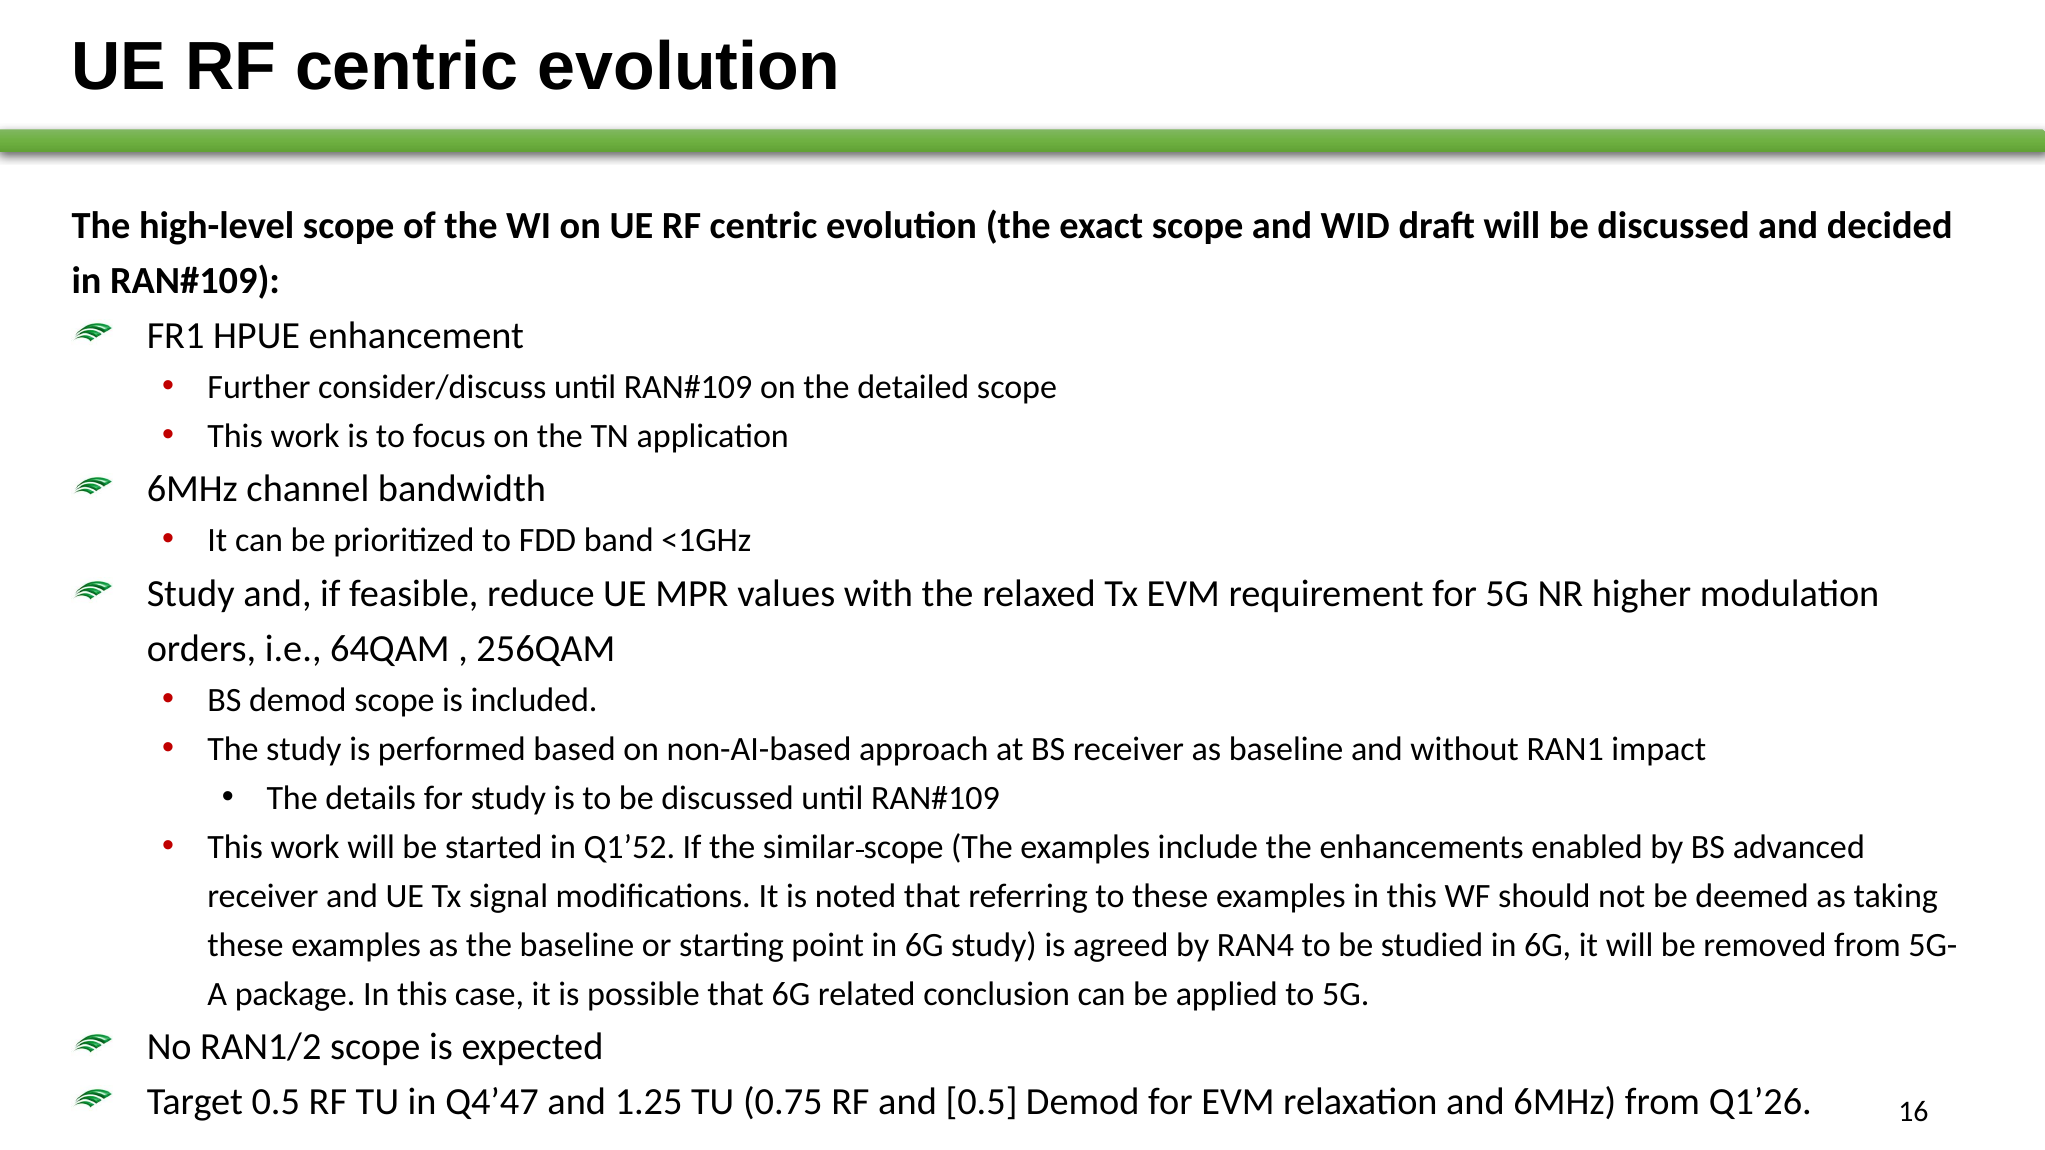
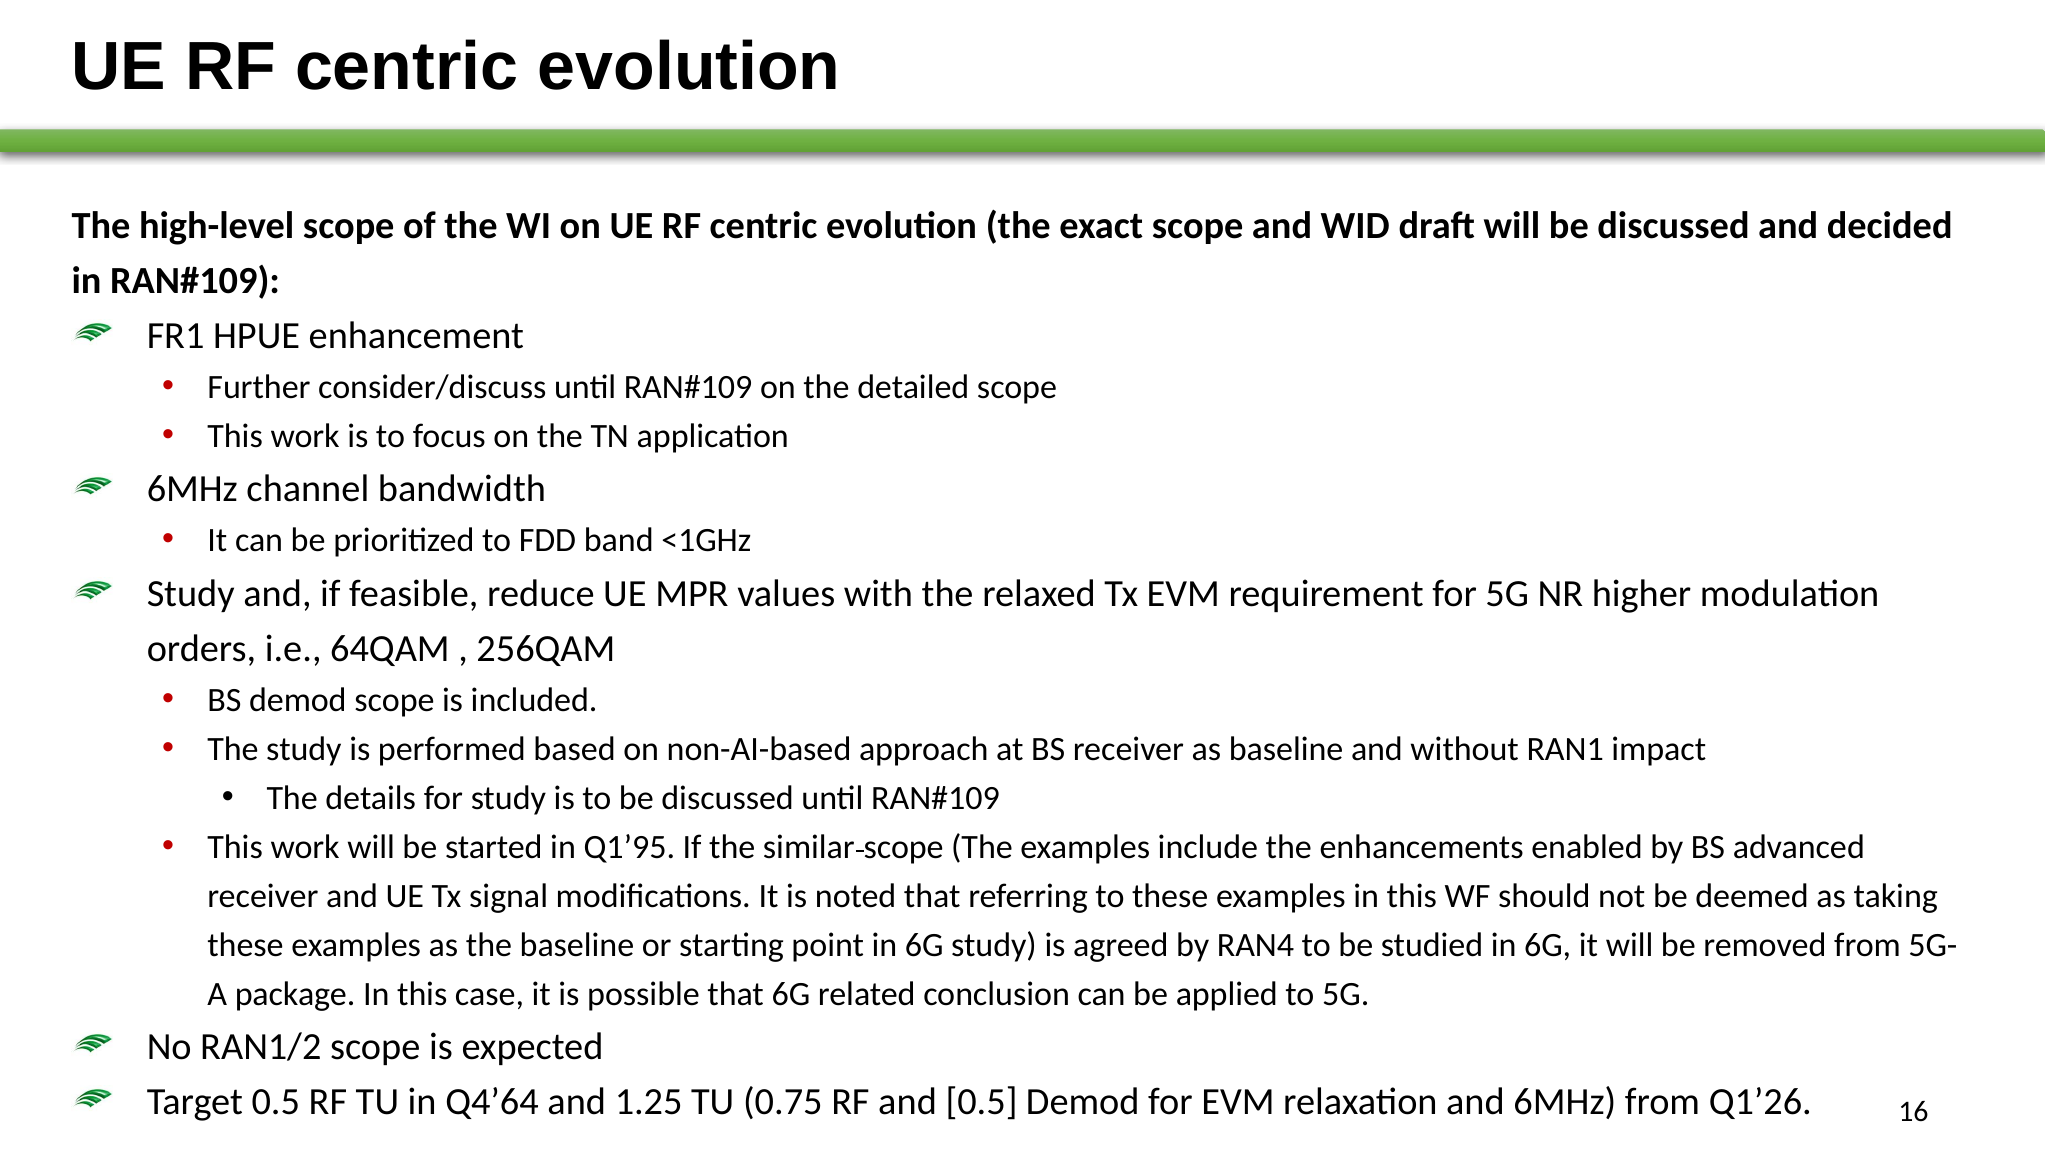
Q1’52: Q1’52 -> Q1’95
Q4’47: Q4’47 -> Q4’64
